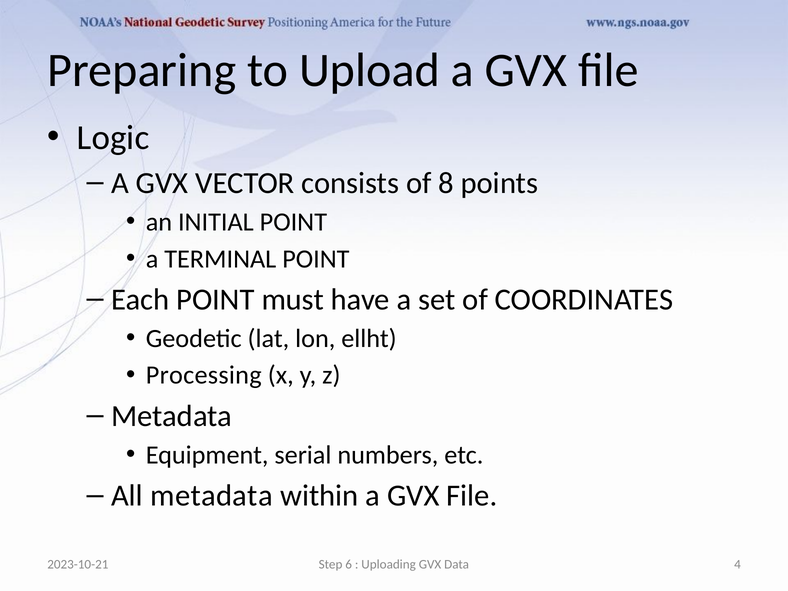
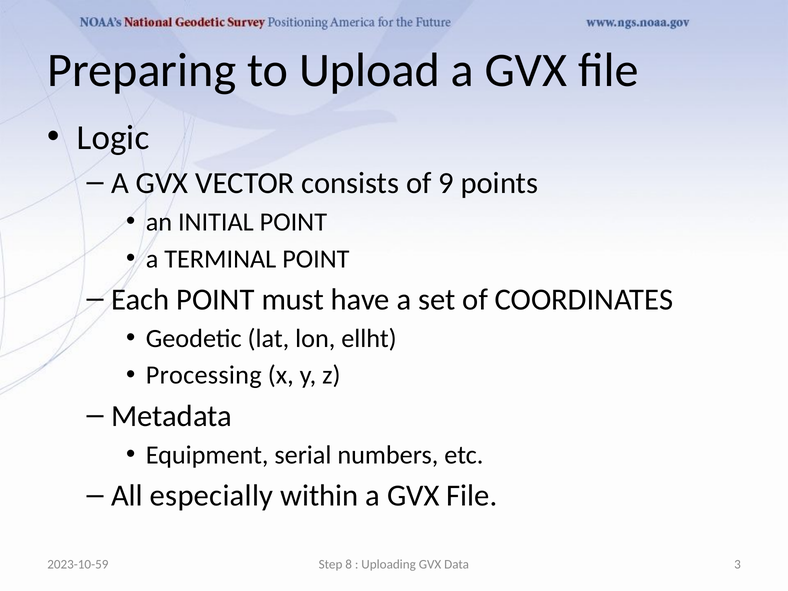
8: 8 -> 9
All metadata: metadata -> especially
2023-10-21: 2023-10-21 -> 2023-10-59
6: 6 -> 8
4: 4 -> 3
